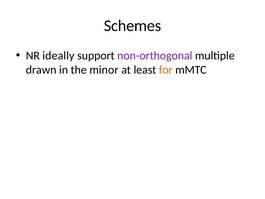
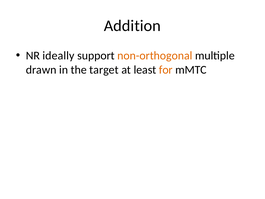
Schemes: Schemes -> Addition
non-orthogonal colour: purple -> orange
minor: minor -> target
